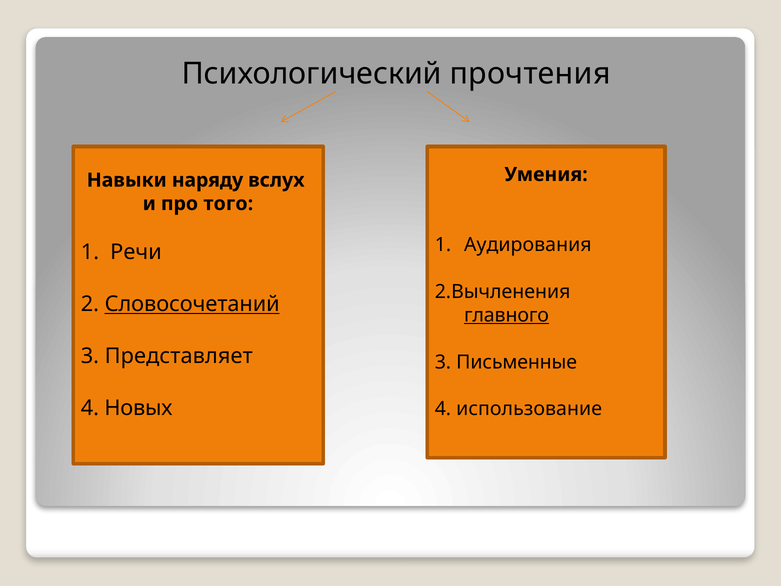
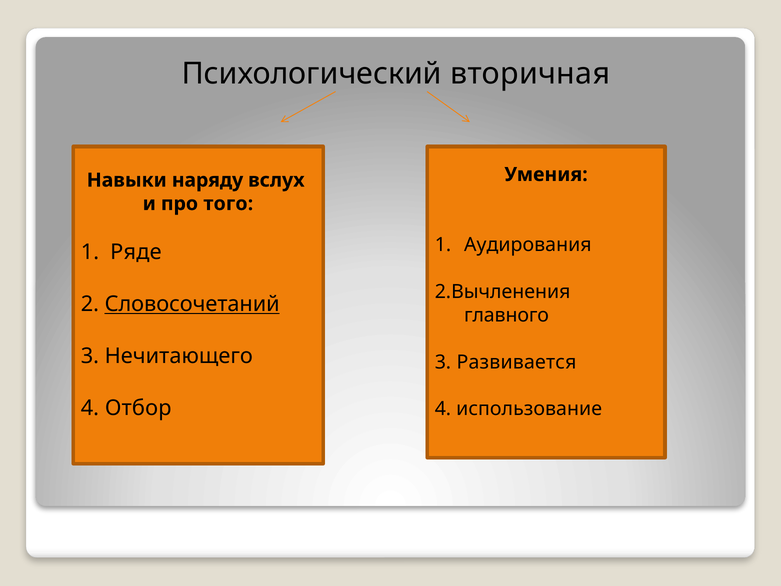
прочтения: прочтения -> вторичная
Речи: Речи -> Ряде
главного underline: present -> none
Представляет: Представляет -> Нечитающего
Письменные: Письменные -> Развивается
Новых: Новых -> Отбор
